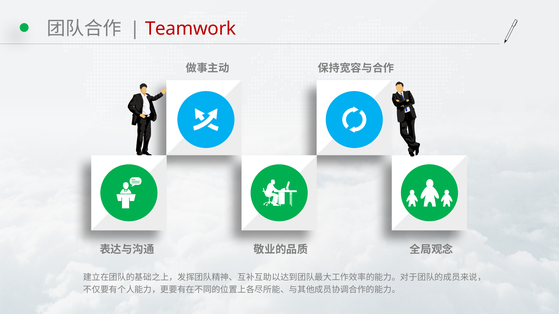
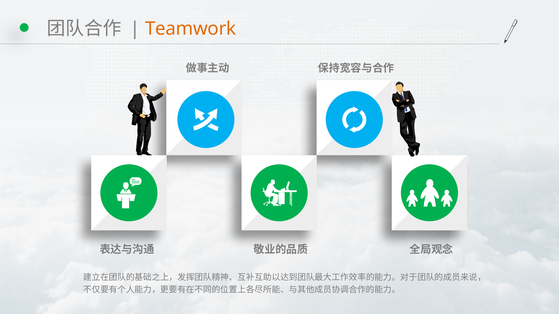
Teamwork colour: red -> orange
